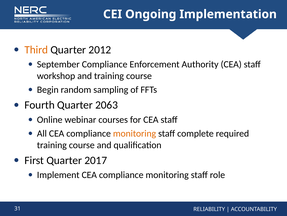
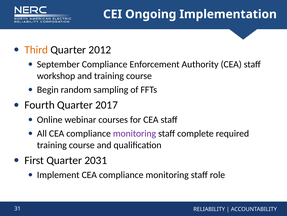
2063: 2063 -> 2017
monitoring at (135, 133) colour: orange -> purple
2017: 2017 -> 2031
